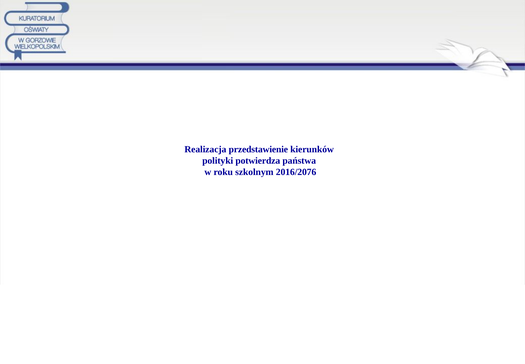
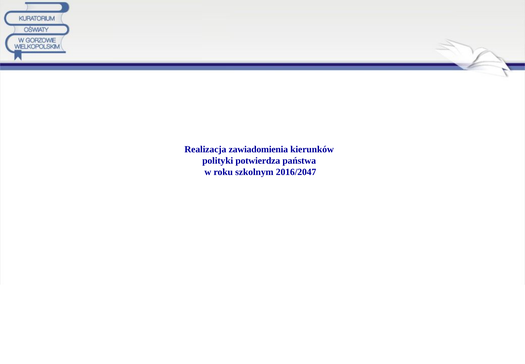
przedstawienie: przedstawienie -> zawiadomienia
2016/2076: 2016/2076 -> 2016/2047
